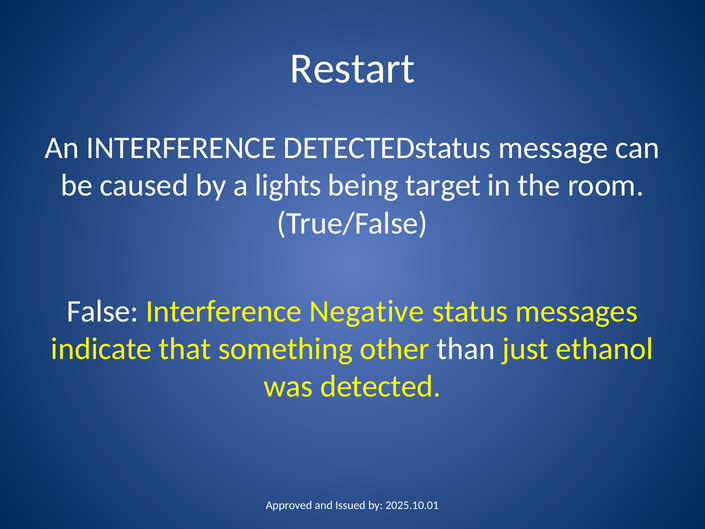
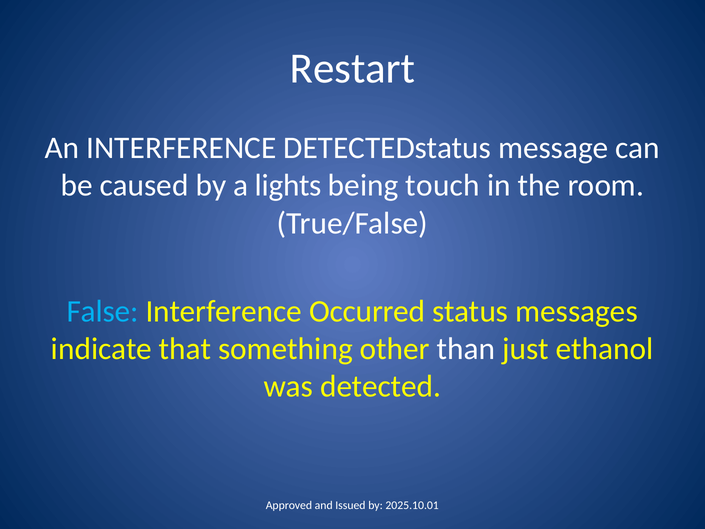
target: target -> touch
False colour: white -> light blue
Negative: Negative -> Occurred
